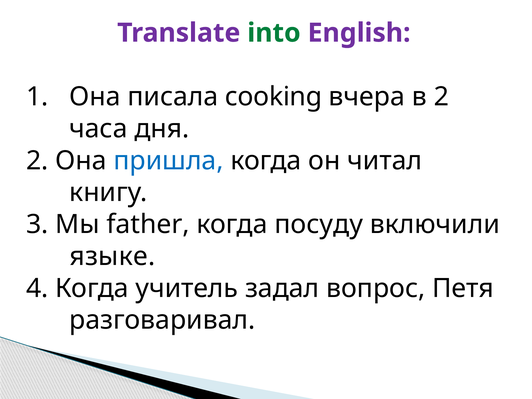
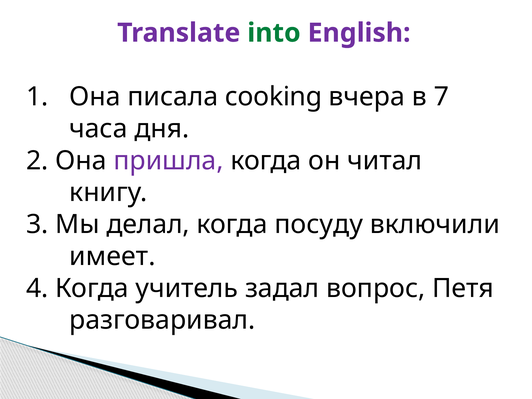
в 2: 2 -> 7
пришла colour: blue -> purple
father: father -> делал
языке: языке -> имеет
